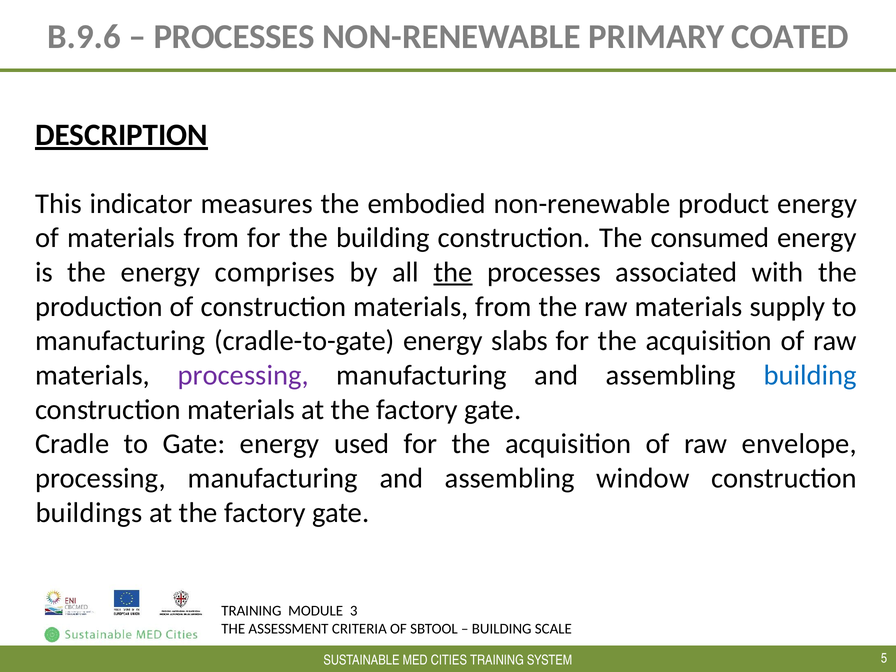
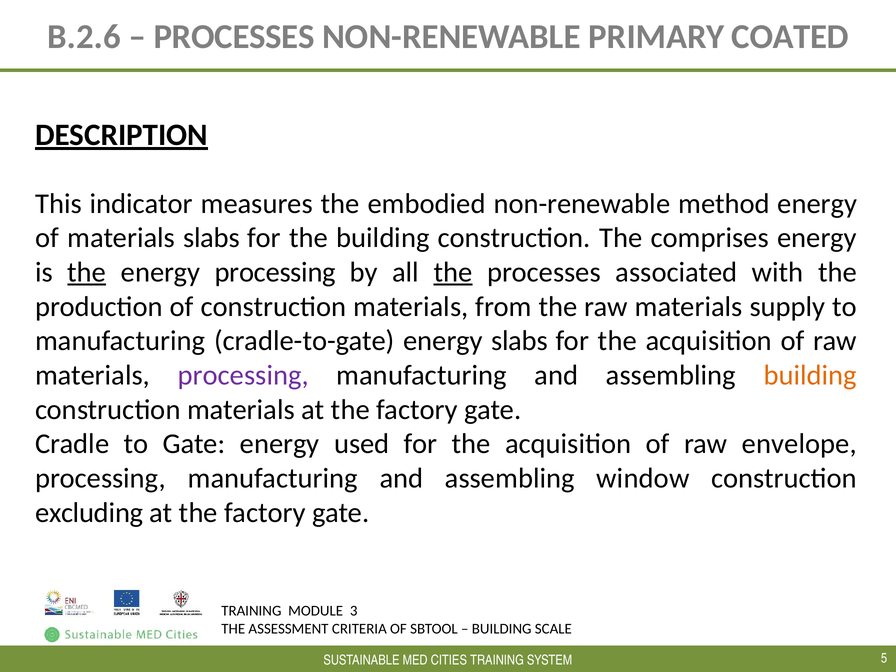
B.9.6: B.9.6 -> B.2.6
product: product -> method
of materials from: from -> slabs
consumed: consumed -> comprises
the at (87, 272) underline: none -> present
energy comprises: comprises -> processing
building at (810, 375) colour: blue -> orange
buildings: buildings -> excluding
